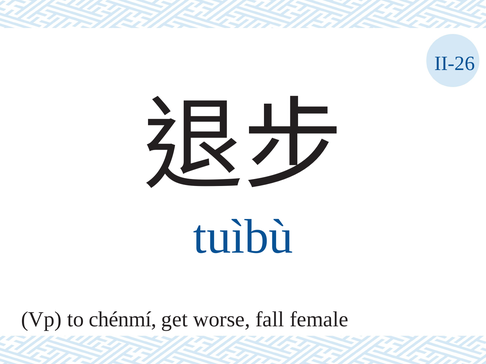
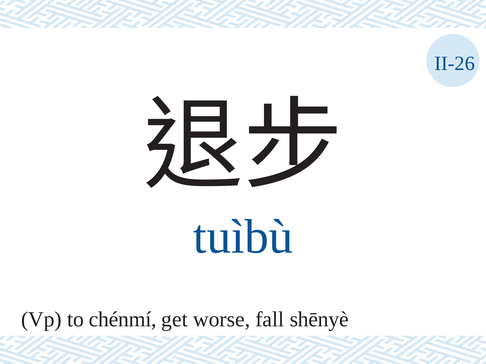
female: female -> shēnyè
